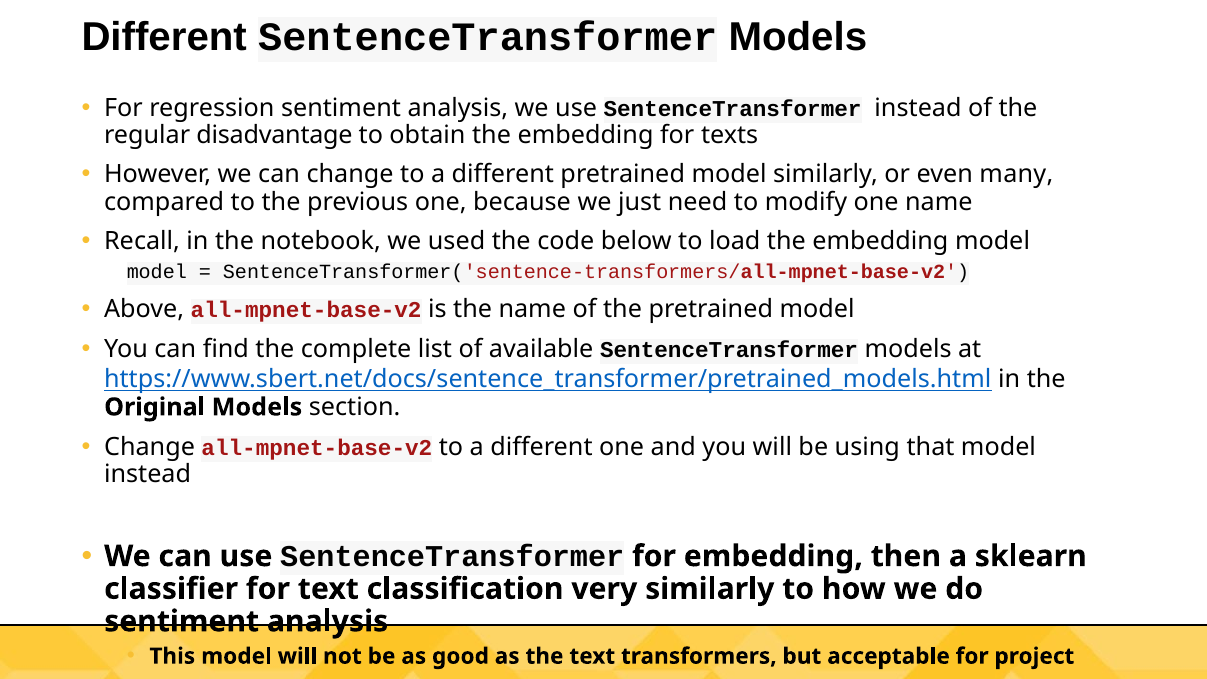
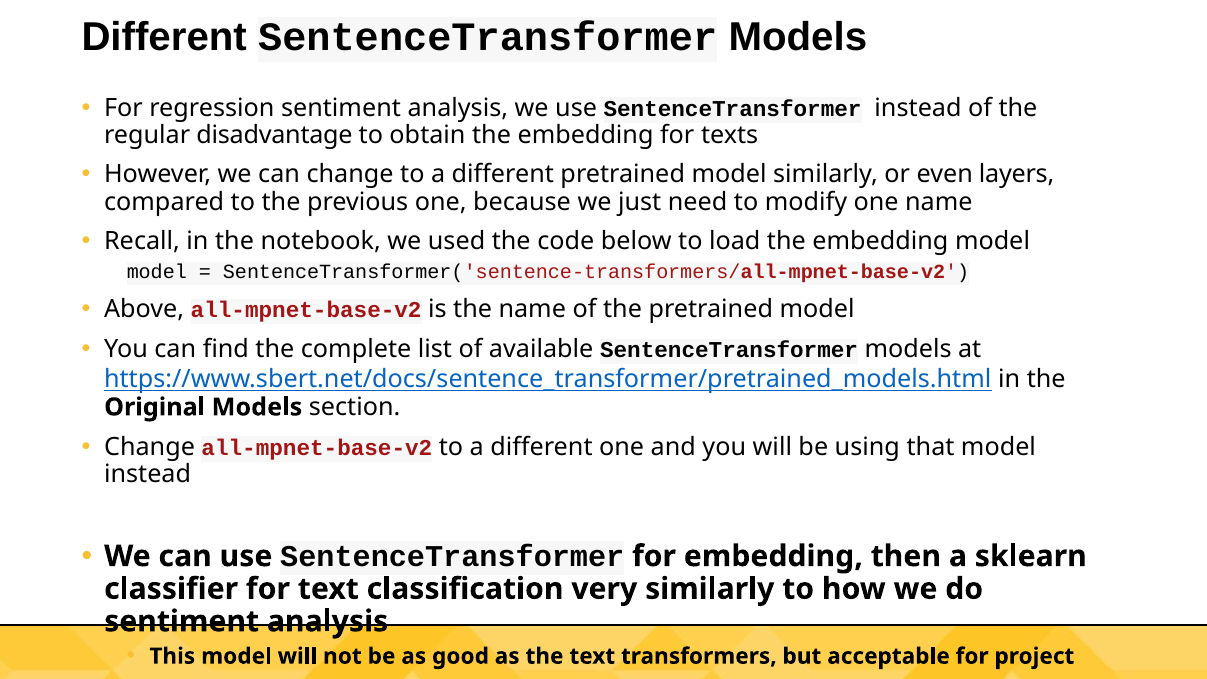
many: many -> layers
